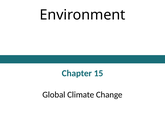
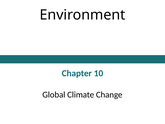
15: 15 -> 10
